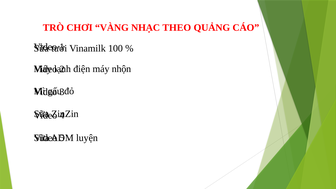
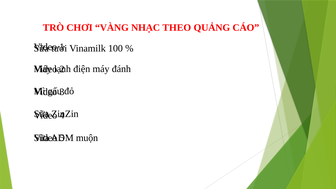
nhộn: nhộn -> đánh
luyện: luyện -> muộn
